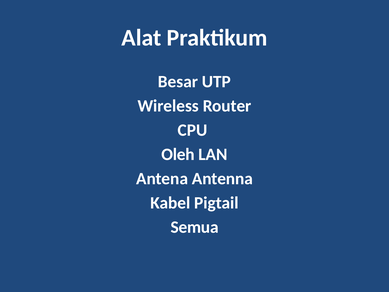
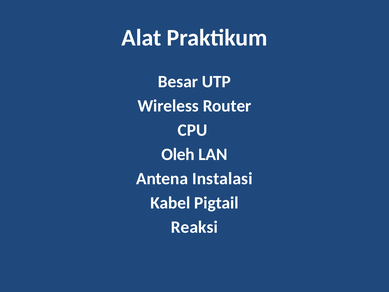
Antenna: Antenna -> Instalasi
Semua: Semua -> Reaksi
